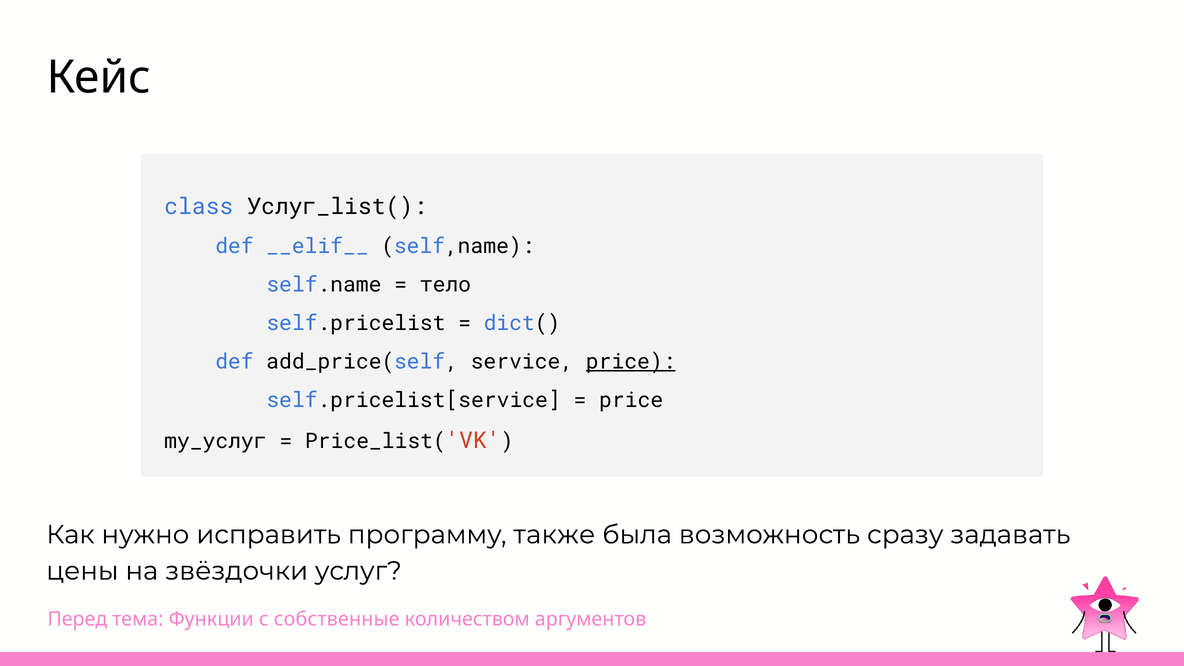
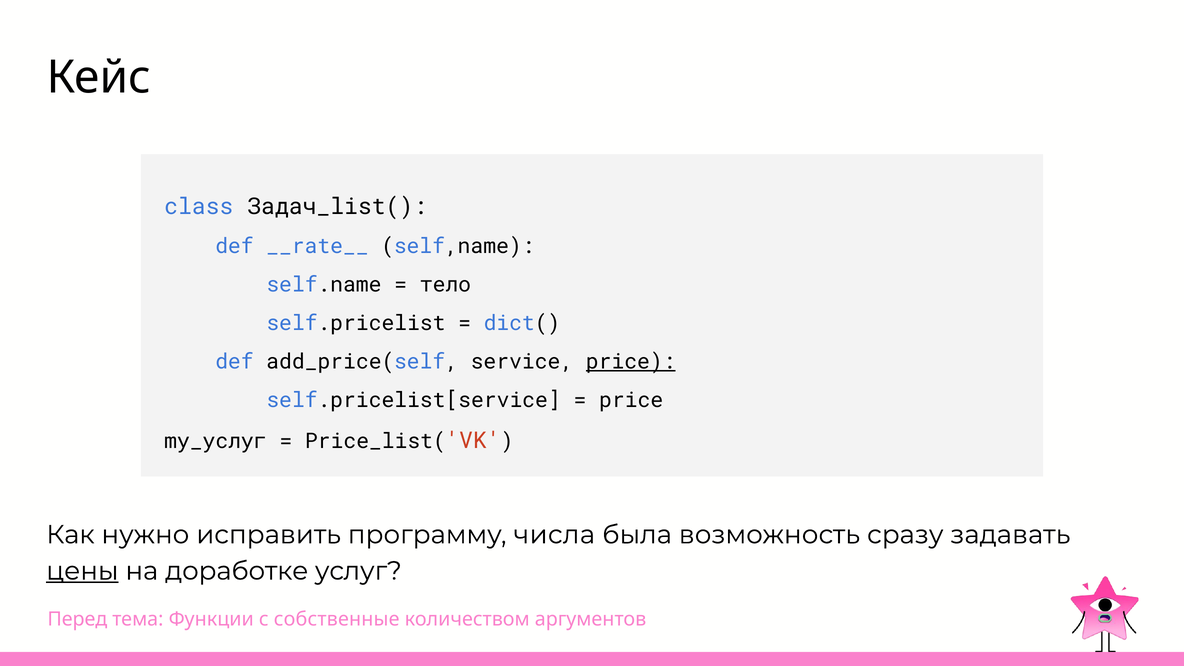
Услуг_list(: Услуг_list( -> Задач_list(
__elif__: __elif__ -> __rate__
также: также -> числа
цены underline: none -> present
звёздочки: звёздочки -> доработке
